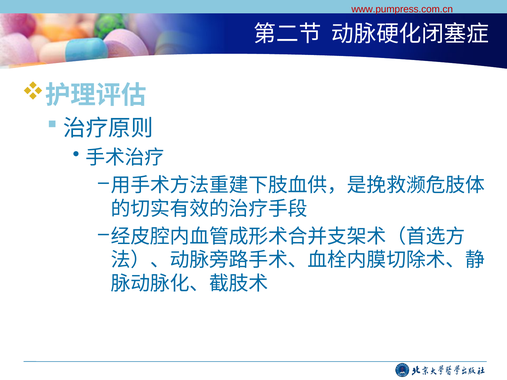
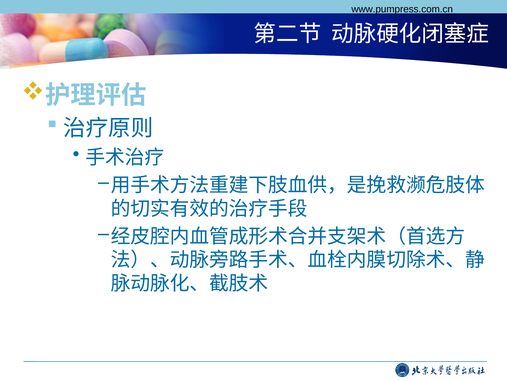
www.pumpress.com.cn colour: red -> black
